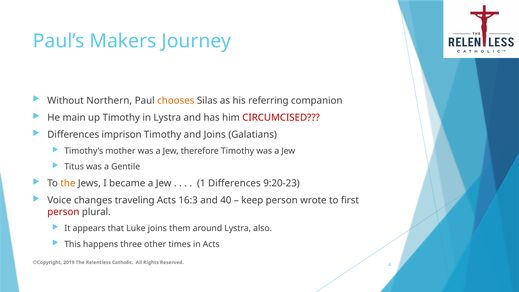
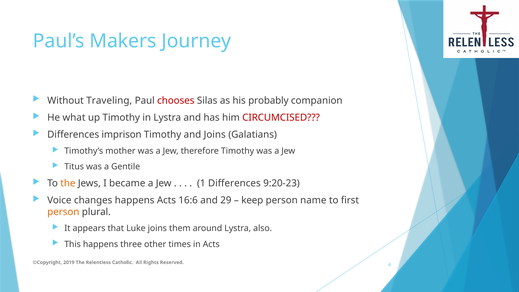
Northern: Northern -> Traveling
chooses colour: orange -> red
referring: referring -> probably
main: main -> what
changes traveling: traveling -> happens
16:3: 16:3 -> 16:6
40: 40 -> 29
wrote: wrote -> name
person at (63, 212) colour: red -> orange
